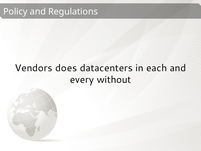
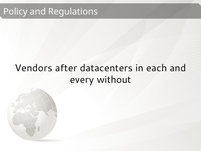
does: does -> after
